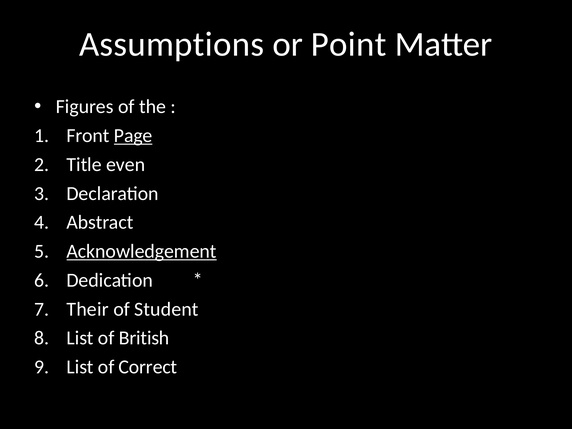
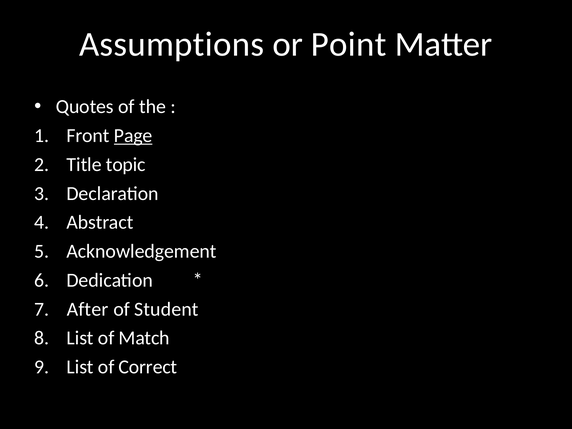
Figures: Figures -> Quotes
even: even -> topic
Acknowledgement underline: present -> none
Their: Their -> After
British: British -> Match
